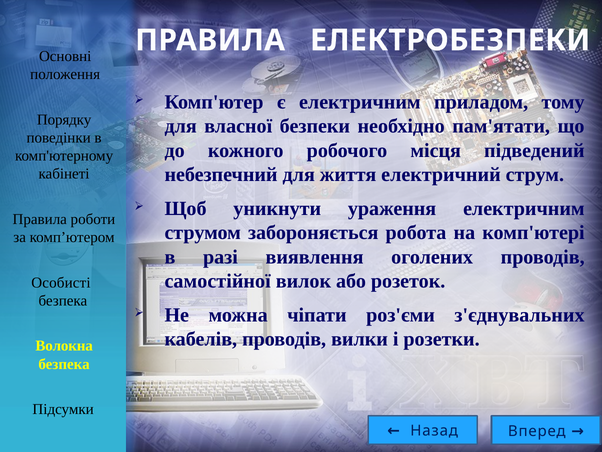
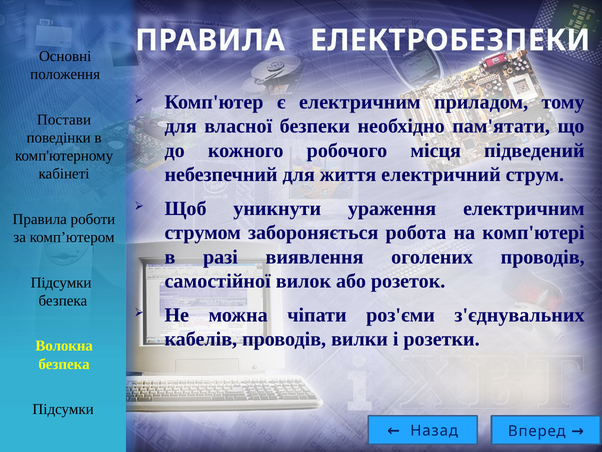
Порядку: Порядку -> Постави
Особисті at (61, 282): Особисті -> Підсумки
